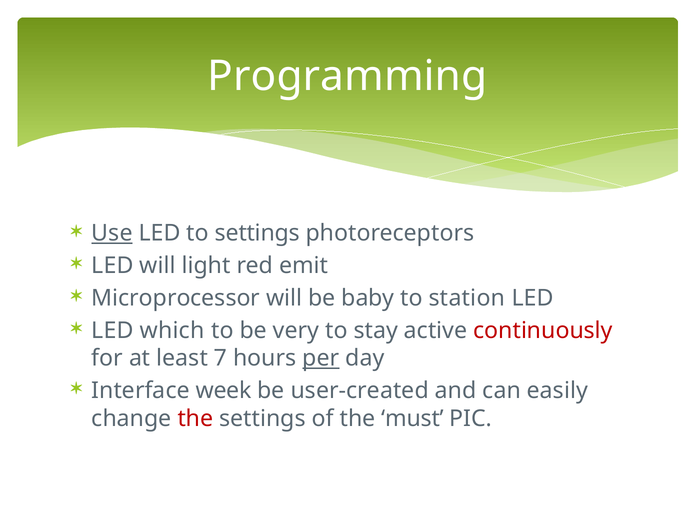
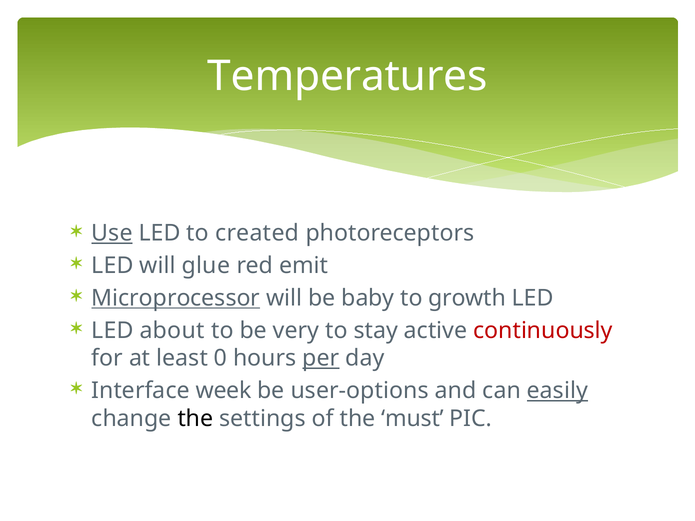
Programming: Programming -> Temperatures
to settings: settings -> created
light: light -> glue
Microprocessor underline: none -> present
station: station -> growth
which: which -> about
7: 7 -> 0
user-created: user-created -> user-options
easily underline: none -> present
the at (195, 419) colour: red -> black
